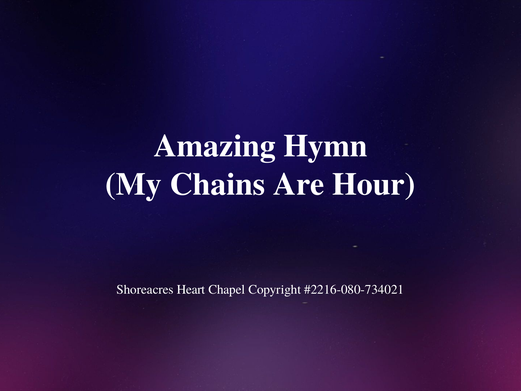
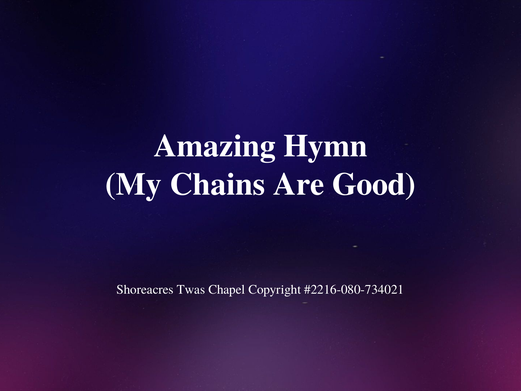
Hour: Hour -> Good
Heart: Heart -> Twas
